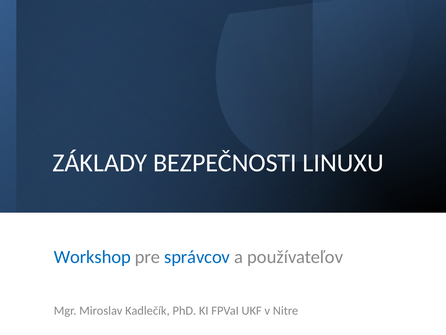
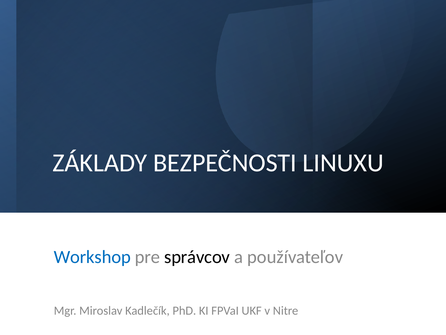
správcov colour: blue -> black
